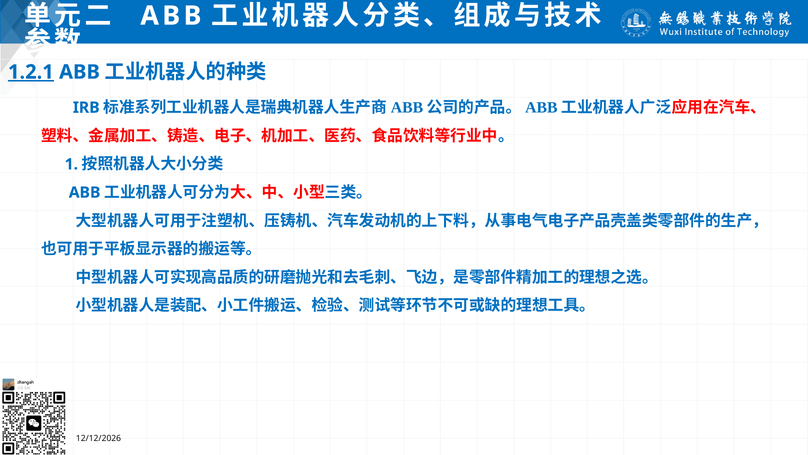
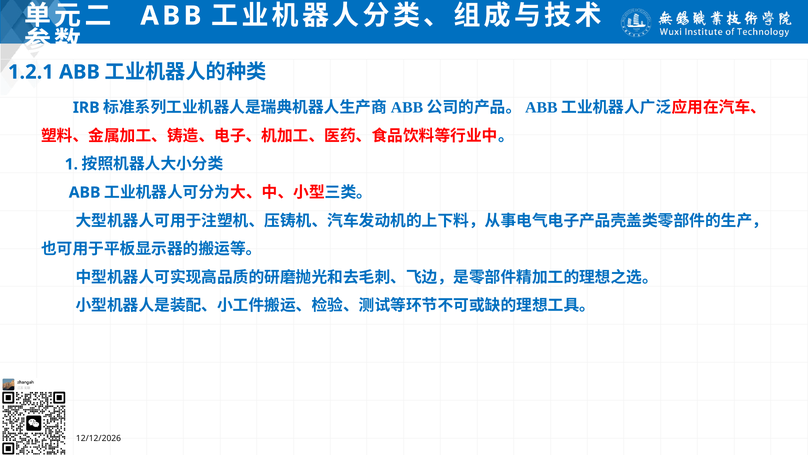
1.2.1 underline: present -> none
